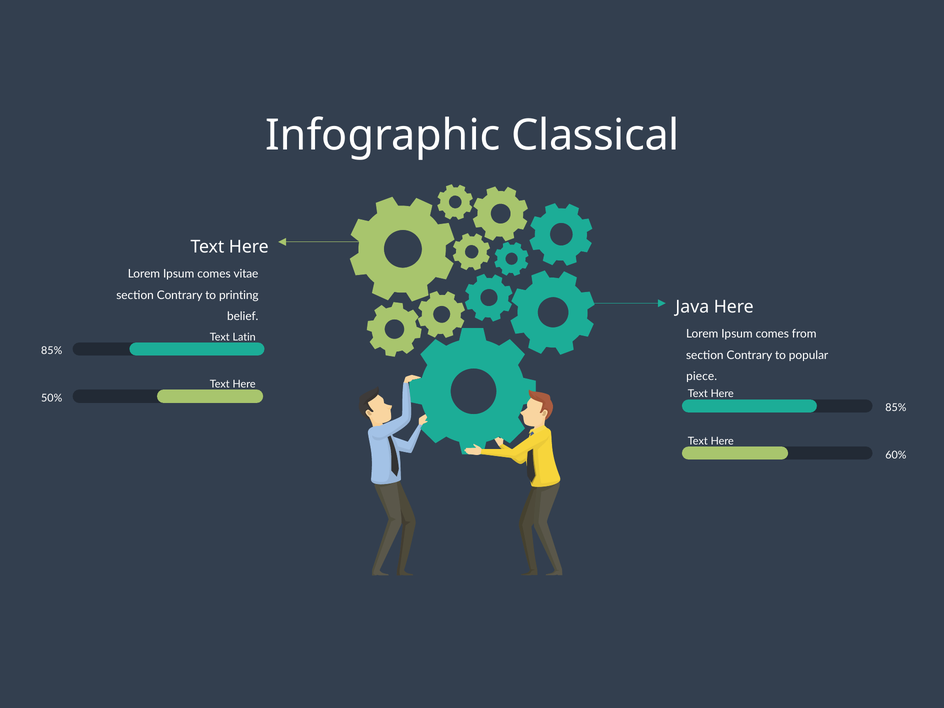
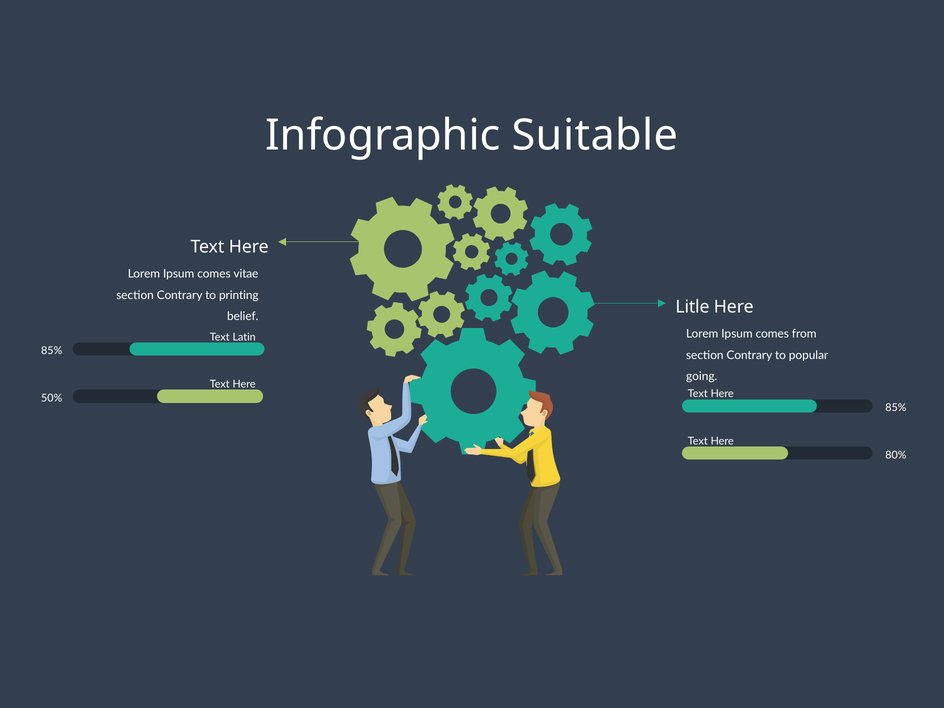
Classical: Classical -> Suitable
Java: Java -> Litle
piece: piece -> going
60%: 60% -> 80%
